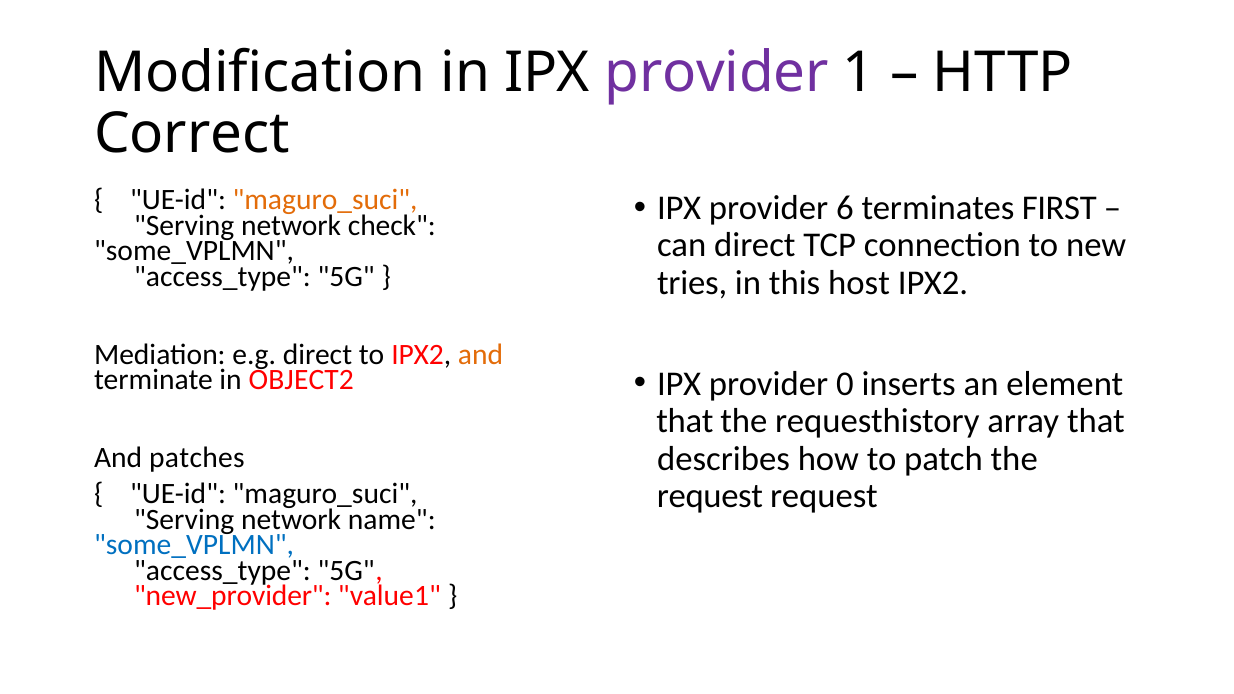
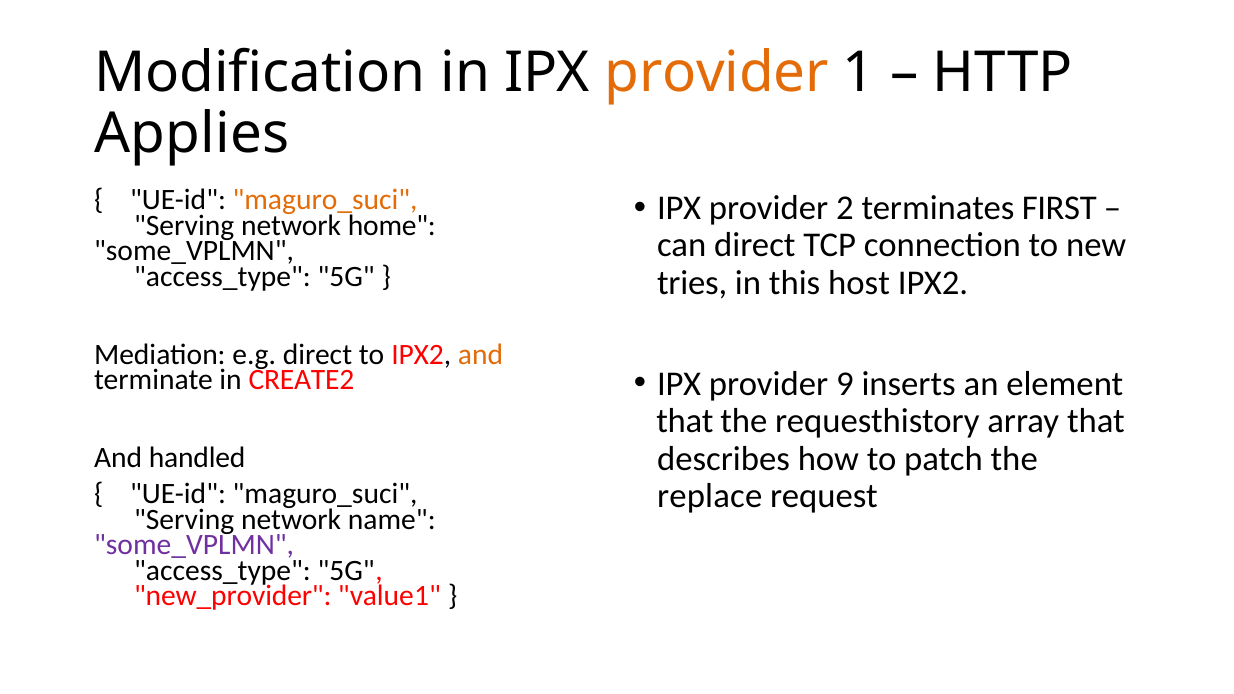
provider at (717, 73) colour: purple -> orange
Correct: Correct -> Applies
6: 6 -> 2
check: check -> home
0: 0 -> 9
OBJECT2: OBJECT2 -> CREATE2
patches: patches -> handled
request at (710, 496): request -> replace
some_VPLMN at (194, 545) colour: blue -> purple
